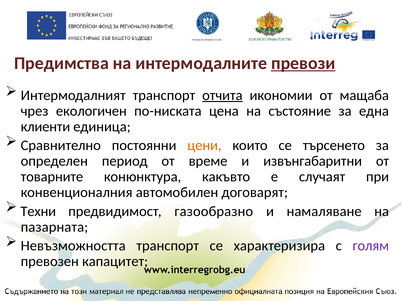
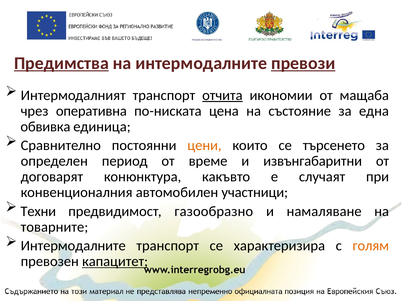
Предимства underline: none -> present
екологичен: екологичен -> оперативна
клиенти: клиенти -> обвивка
товарните: товарните -> договарят
договарят: договарят -> участници
пазарната: пазарната -> товарните
Невъзможността at (73, 246): Невъзможността -> Интермодалните
голям colour: purple -> orange
капацитет underline: none -> present
